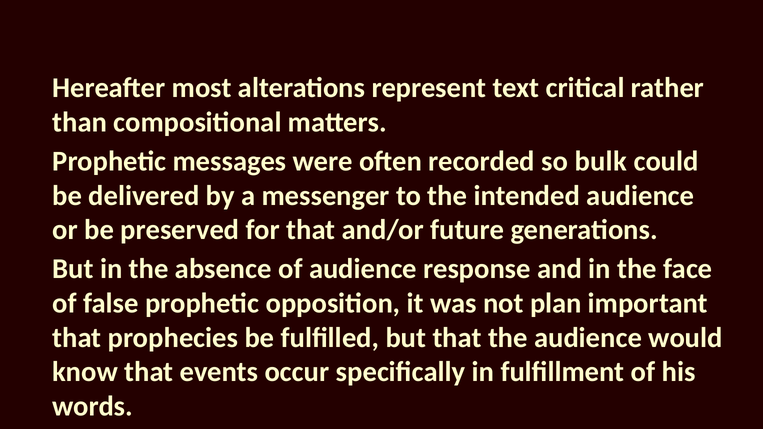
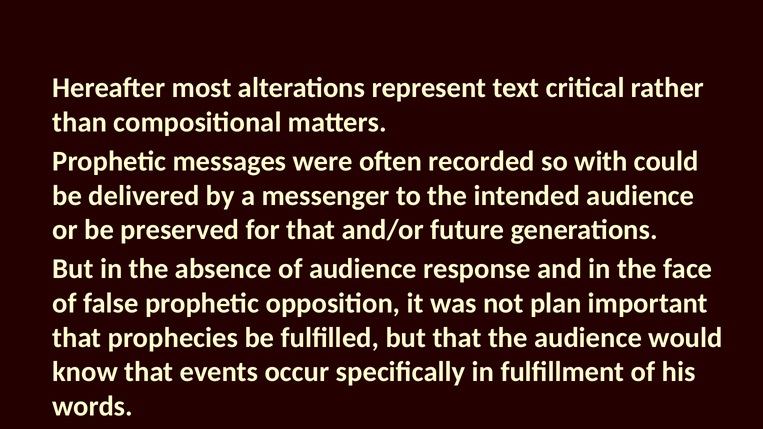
bulk: bulk -> with
